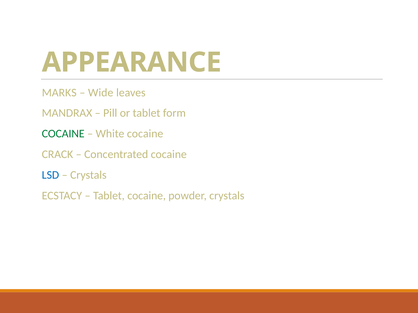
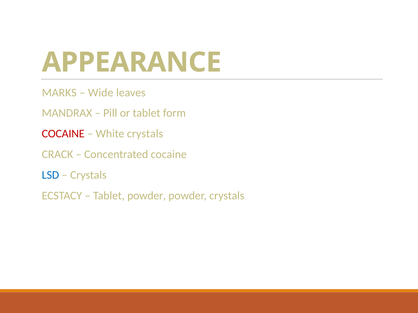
COCAINE at (63, 134) colour: green -> red
White cocaine: cocaine -> crystals
Tablet cocaine: cocaine -> powder
